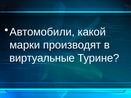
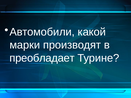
виртуальные: виртуальные -> преобладает
